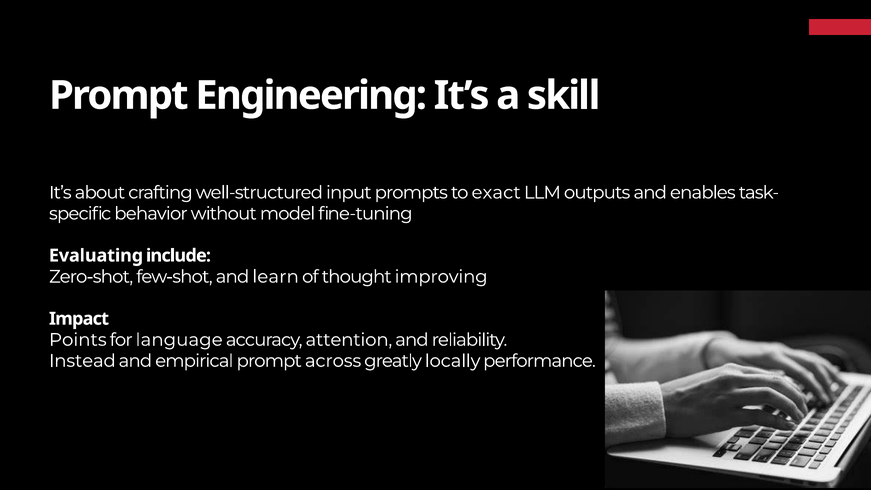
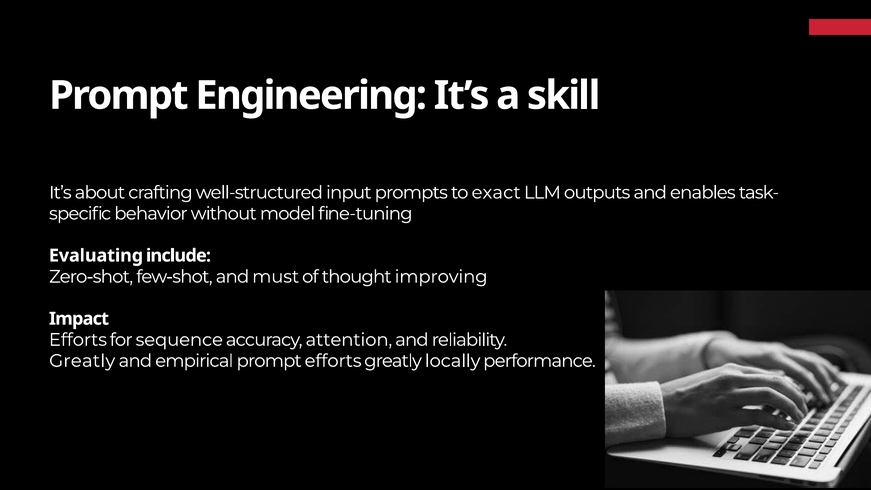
learn: learn -> must
Points at (78, 340): Points -> Efforts
language: language -> sequence
Instead at (82, 361): Instead -> Greatly
prompt across: across -> efforts
